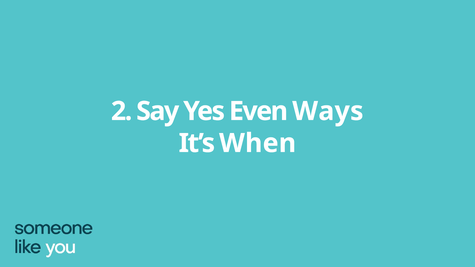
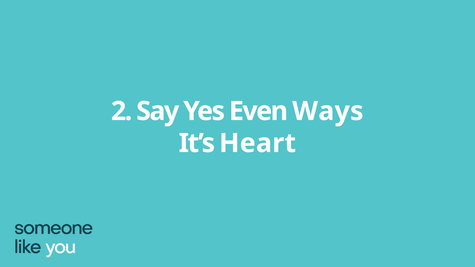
When: When -> Heart
